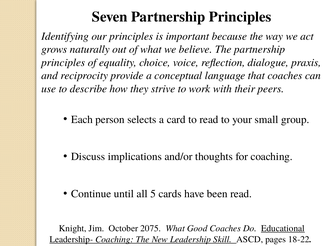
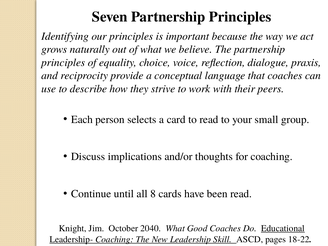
5: 5 -> 8
2075: 2075 -> 2040
